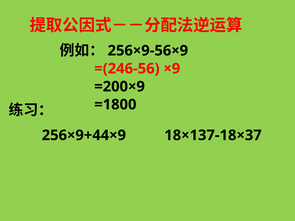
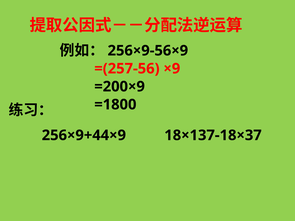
=(246-56: =(246-56 -> =(257-56
